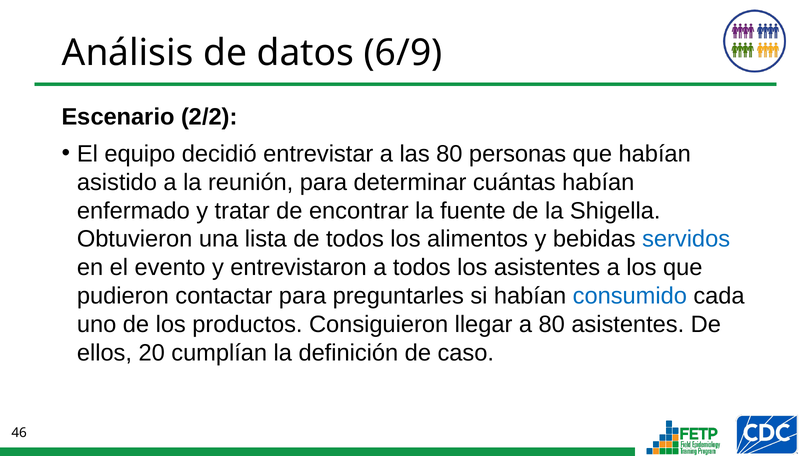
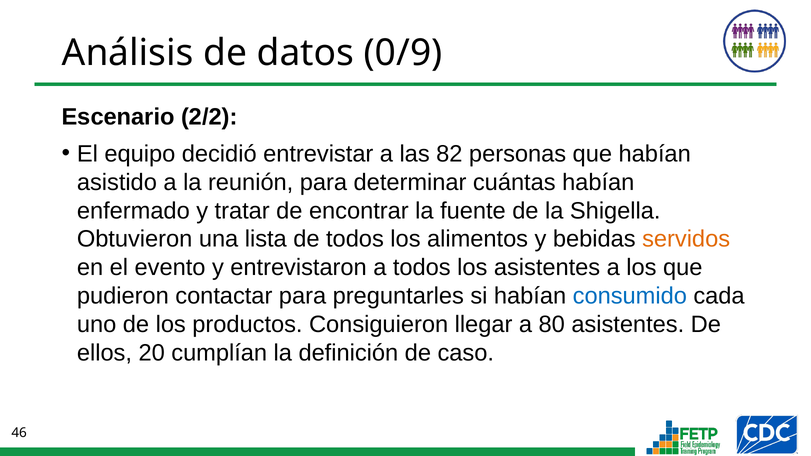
6/9: 6/9 -> 0/9
las 80: 80 -> 82
servidos colour: blue -> orange
